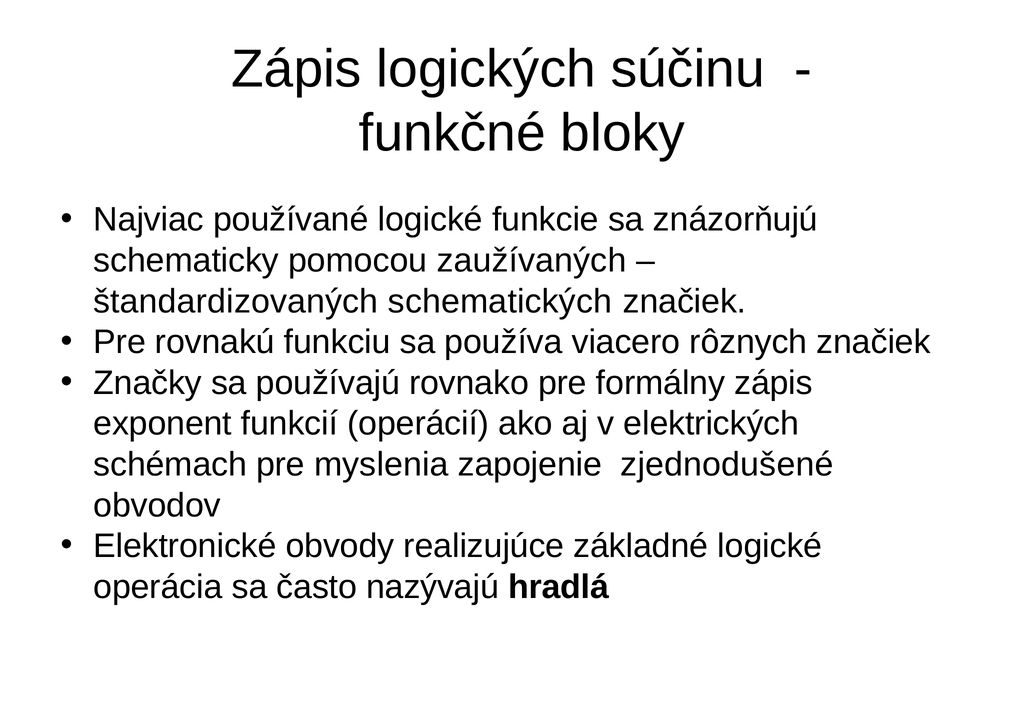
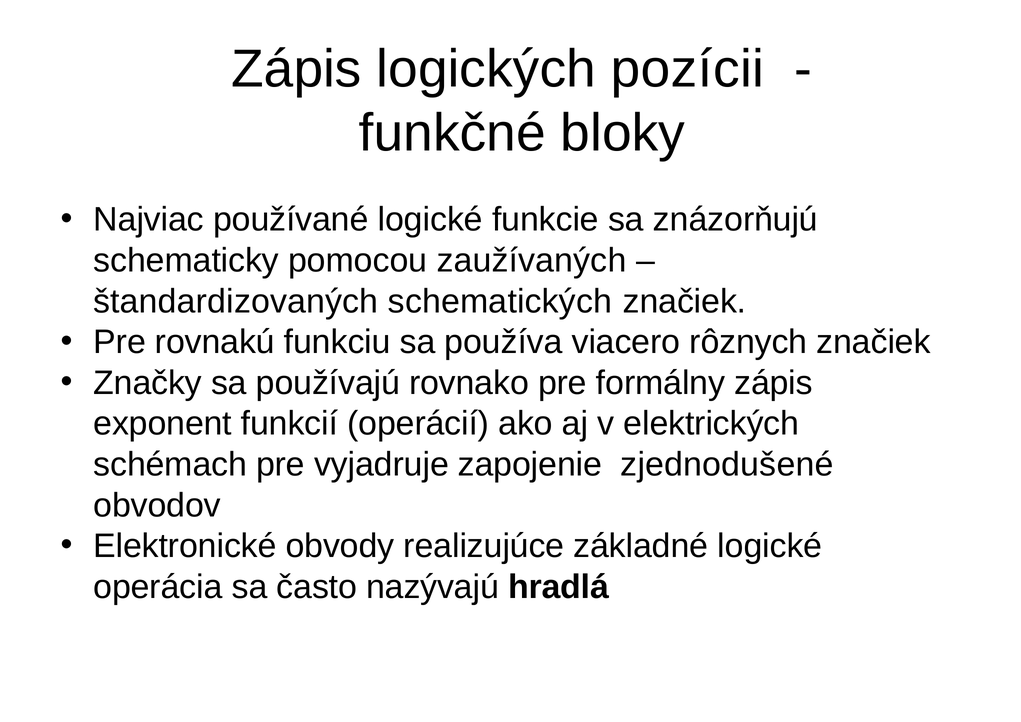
súčinu: súčinu -> pozícii
myslenia: myslenia -> vyjadruje
